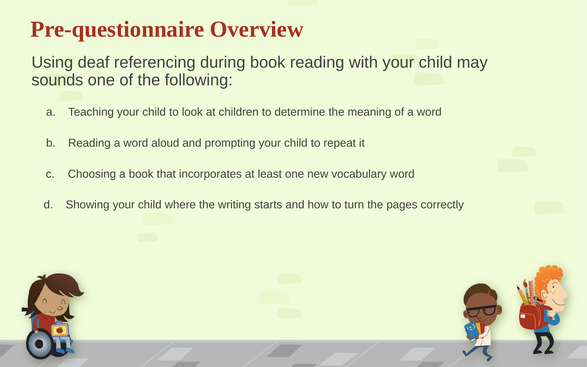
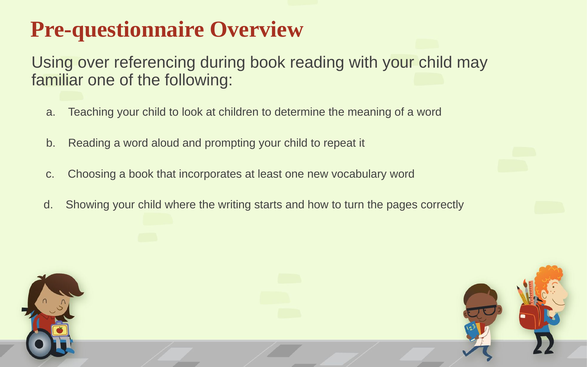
deaf: deaf -> over
sounds: sounds -> familiar
